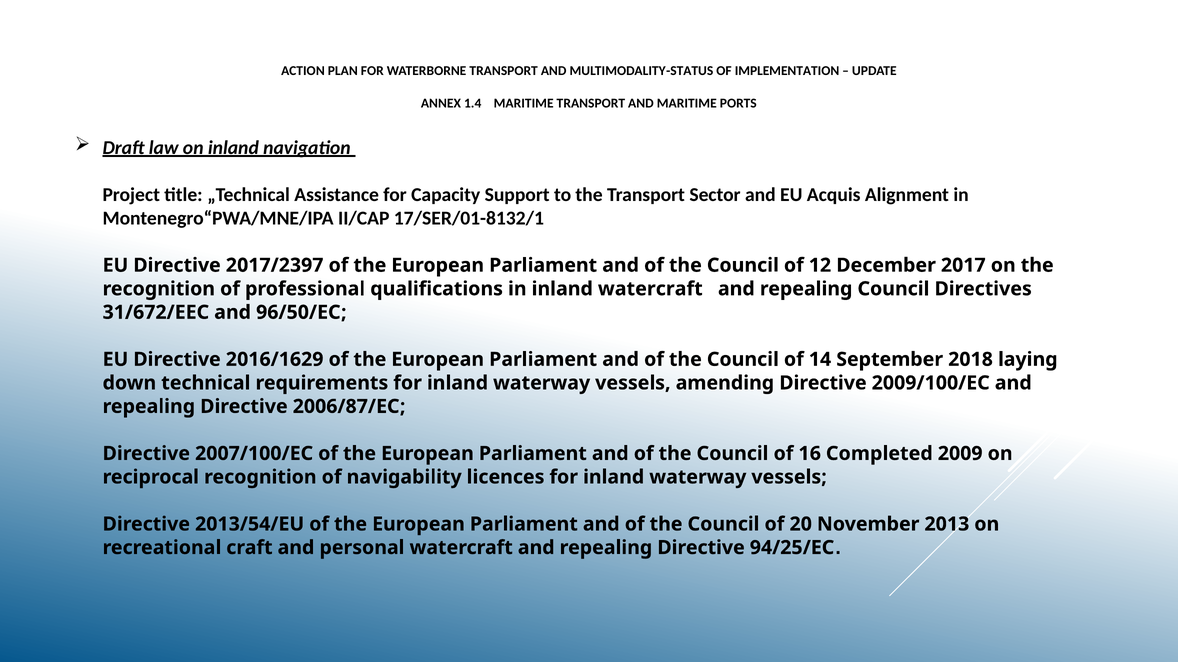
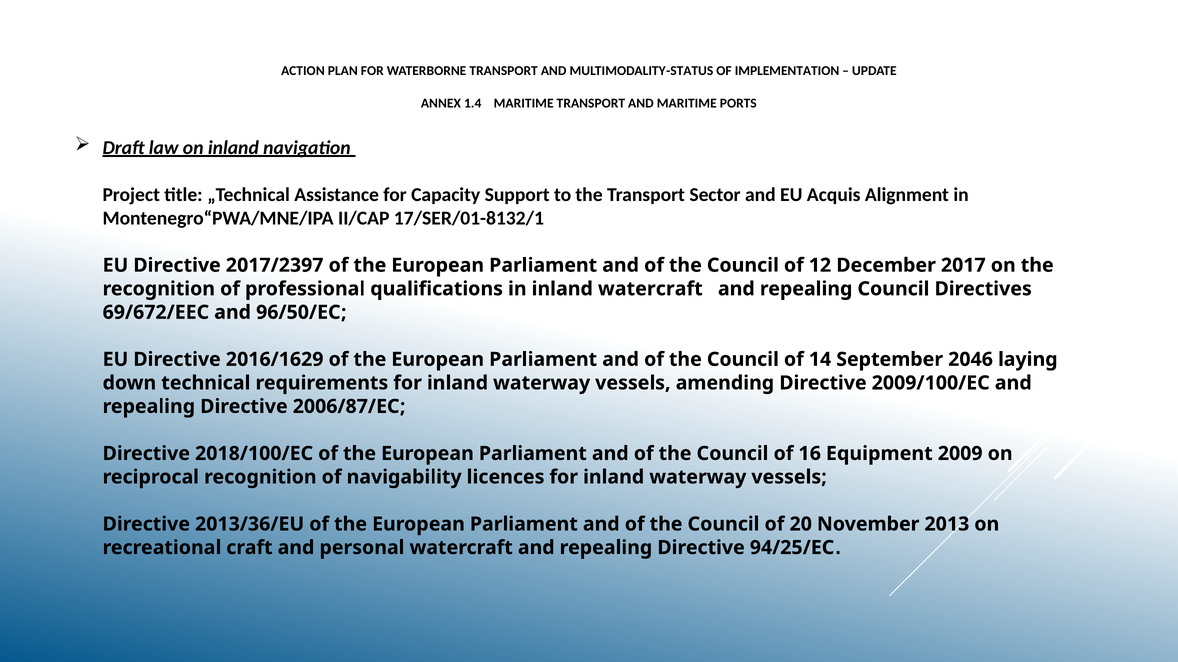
31/672/EEC: 31/672/EEC -> 69/672/EEC
2018: 2018 -> 2046
2007/100/EC: 2007/100/EC -> 2018/100/EC
Completed: Completed -> Equipment
2013/54/EU: 2013/54/EU -> 2013/36/EU
